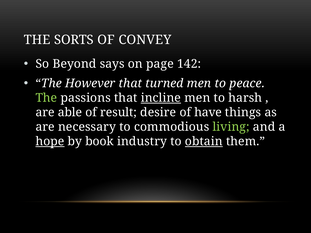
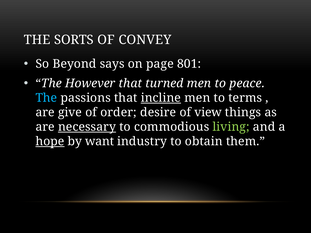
142: 142 -> 801
The at (46, 98) colour: light green -> light blue
harsh: harsh -> terms
able: able -> give
result: result -> order
have: have -> view
necessary underline: none -> present
book: book -> want
obtain underline: present -> none
